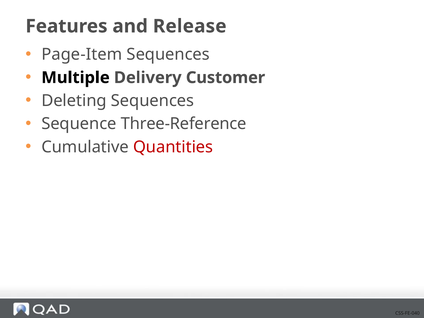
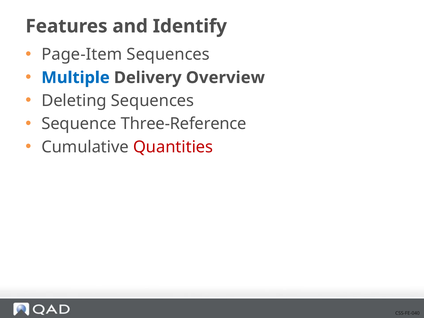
Release: Release -> Identify
Multiple colour: black -> blue
Customer: Customer -> Overview
